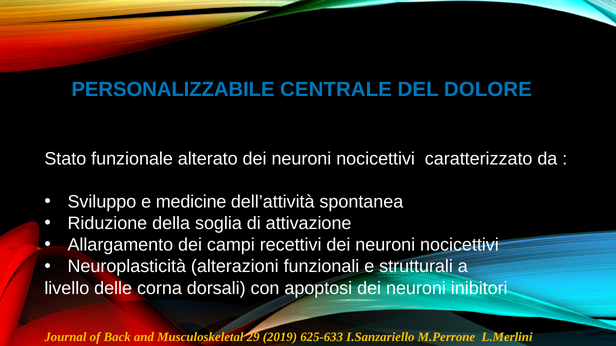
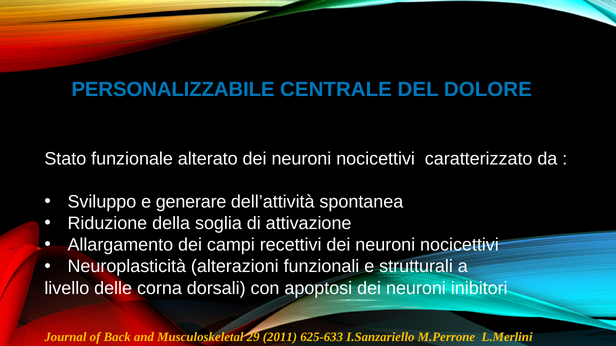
medicine: medicine -> generare
2019: 2019 -> 2011
